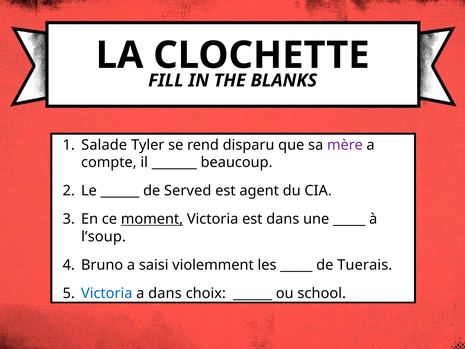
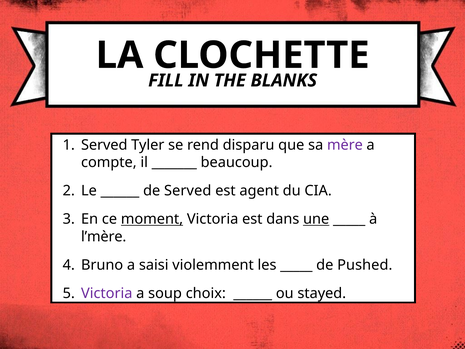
Salade at (104, 145): Salade -> Served
une underline: none -> present
l’soup: l’soup -> l’mère
Tuerais: Tuerais -> Pushed
Victoria at (107, 293) colour: blue -> purple
a dans: dans -> soup
school: school -> stayed
